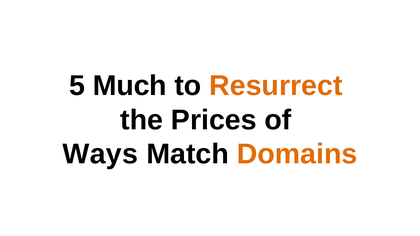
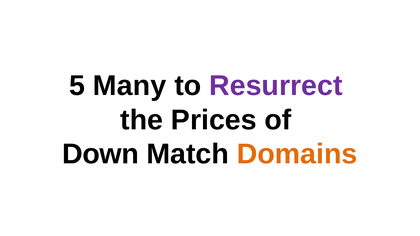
Much: Much -> Many
Resurrect colour: orange -> purple
Ways: Ways -> Down
